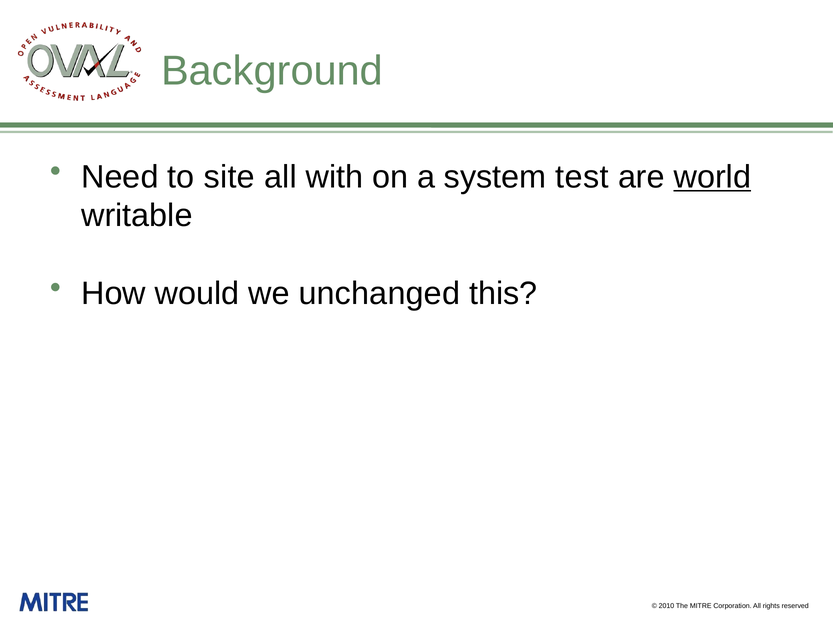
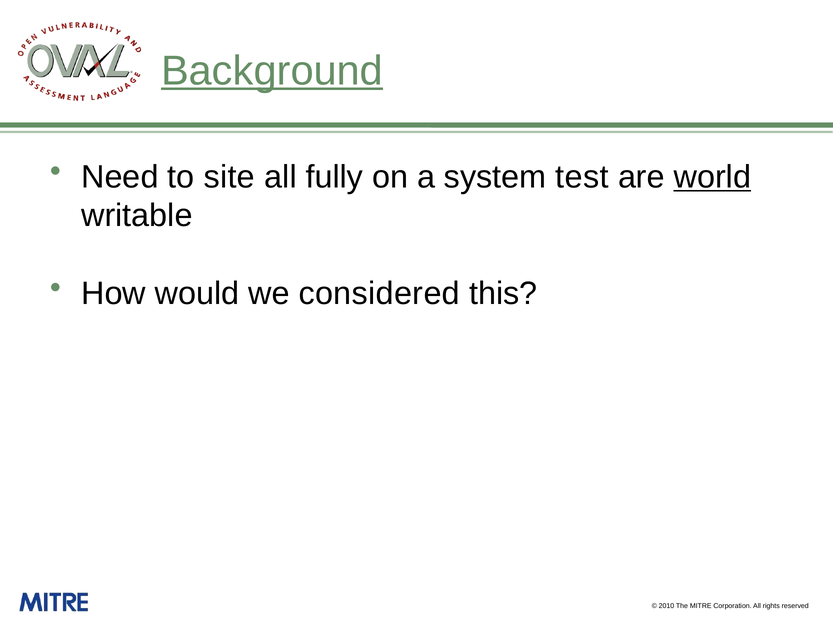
Background underline: none -> present
with: with -> fully
unchanged: unchanged -> considered
